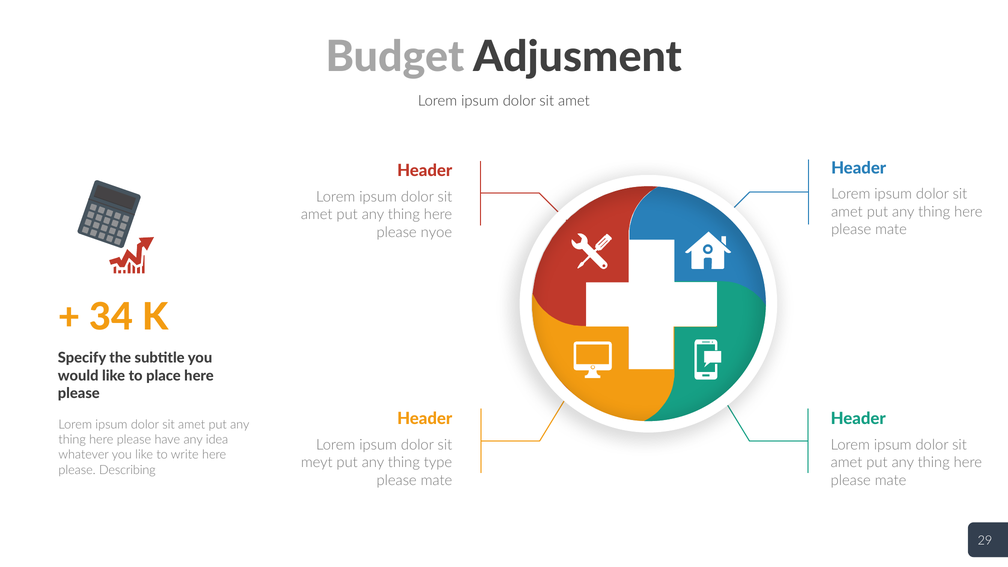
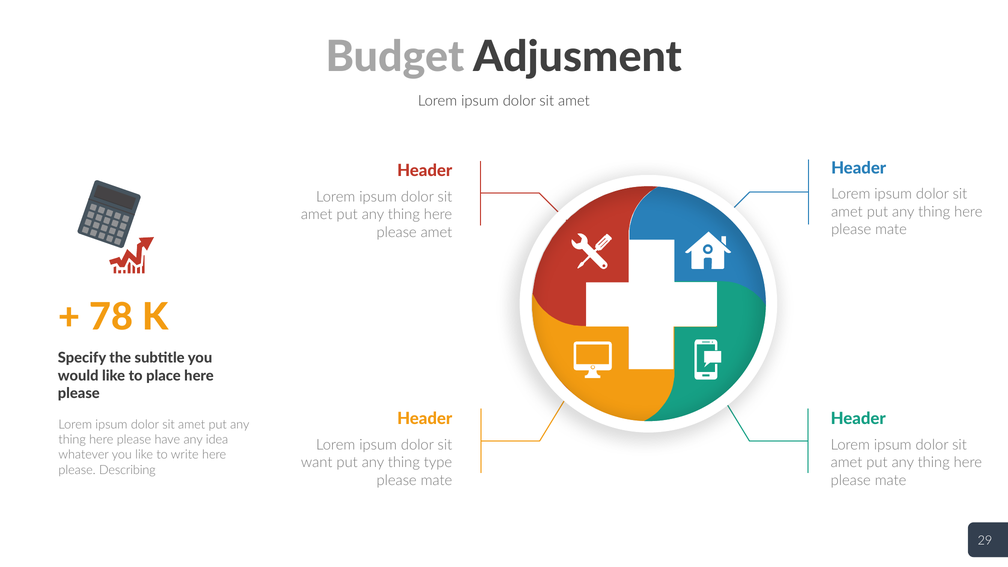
please nyoe: nyoe -> amet
34: 34 -> 78
meyt: meyt -> want
